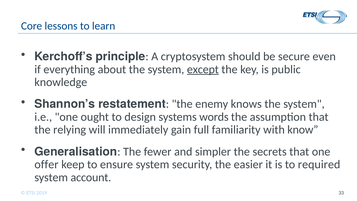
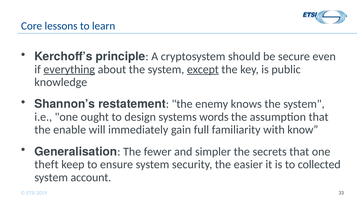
everything underline: none -> present
relying: relying -> enable
offer: offer -> theft
required: required -> collected
